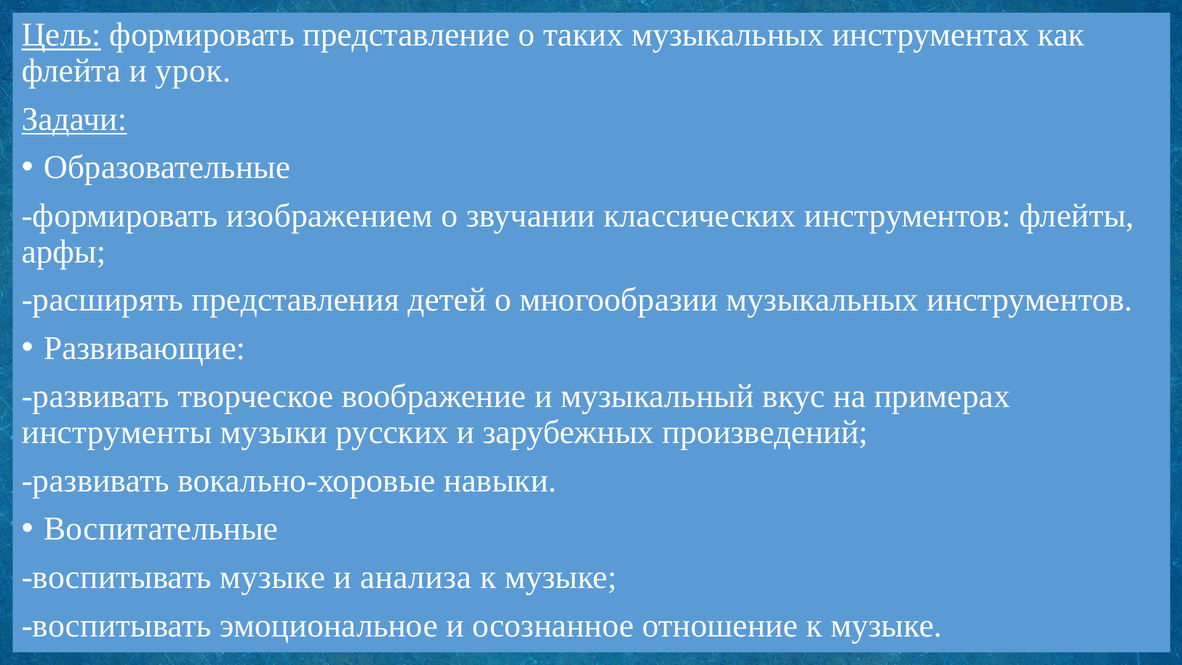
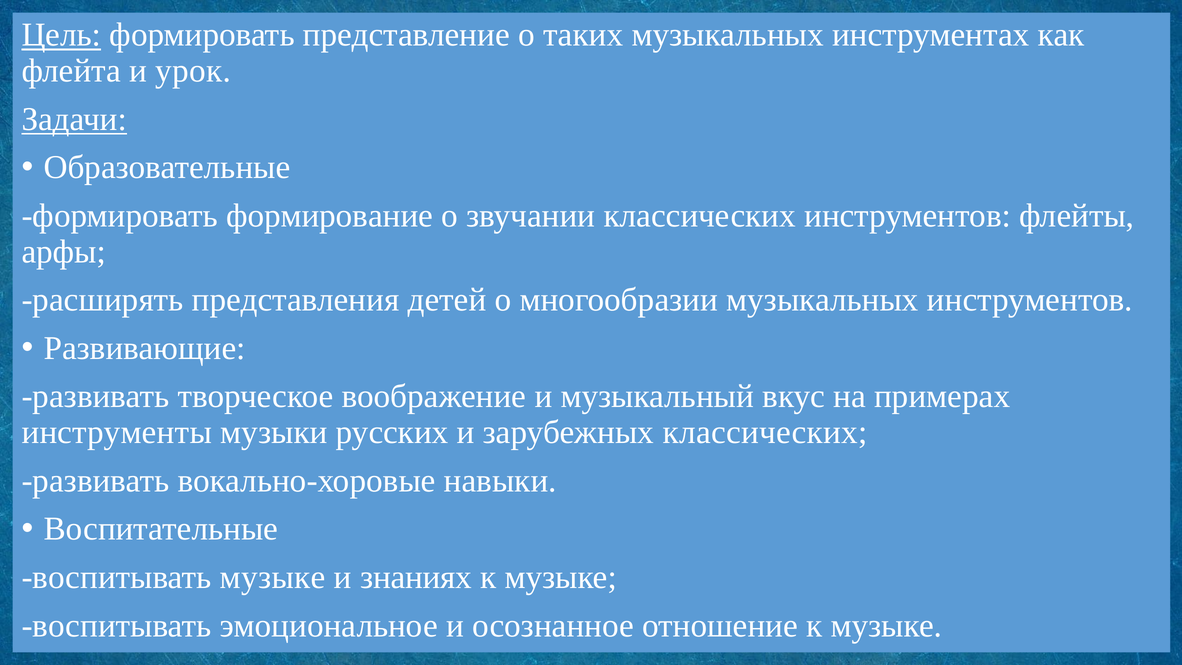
изображением: изображением -> формирование
зарубежных произведений: произведений -> классических
анализа: анализа -> знаниях
